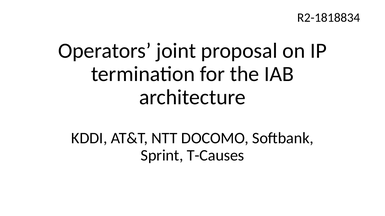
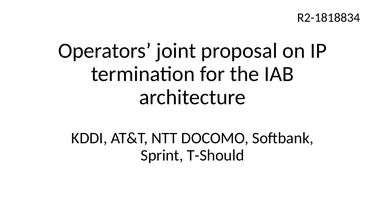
T-Causes: T-Causes -> T-Should
